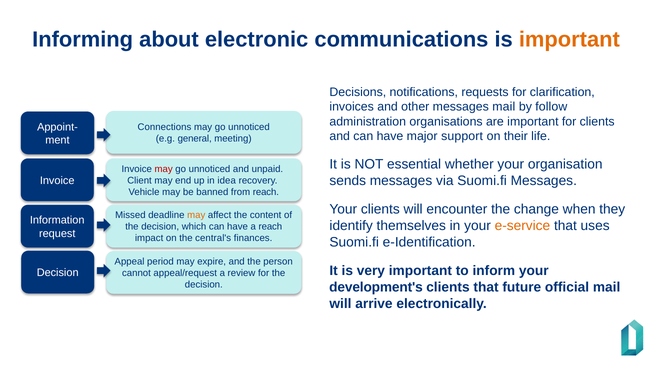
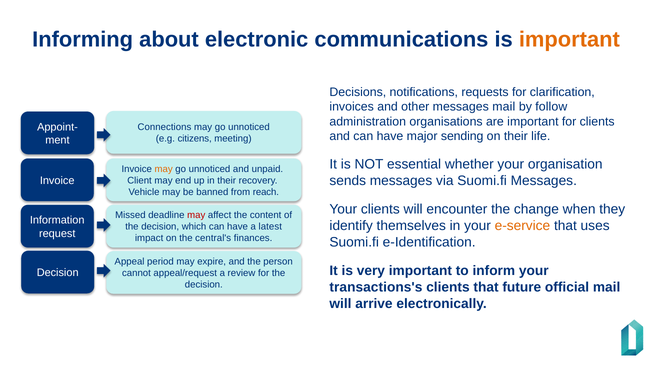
support: support -> sending
general: general -> citizens
may at (164, 169) colour: red -> orange
in idea: idea -> their
may at (196, 216) colour: orange -> red
a reach: reach -> latest
development's: development's -> transactions's
